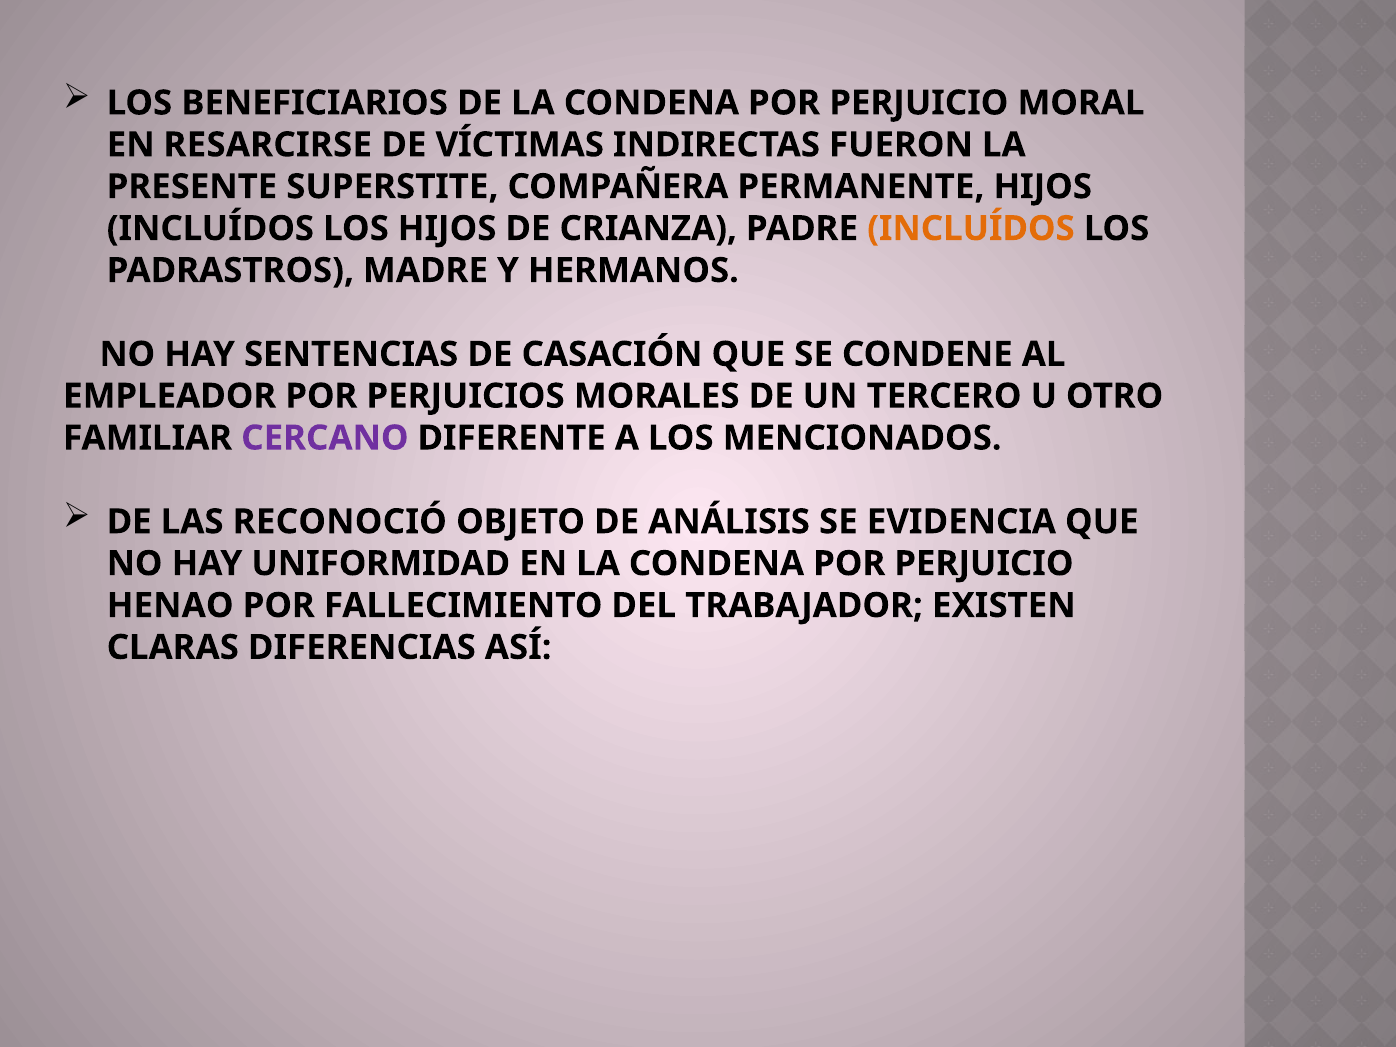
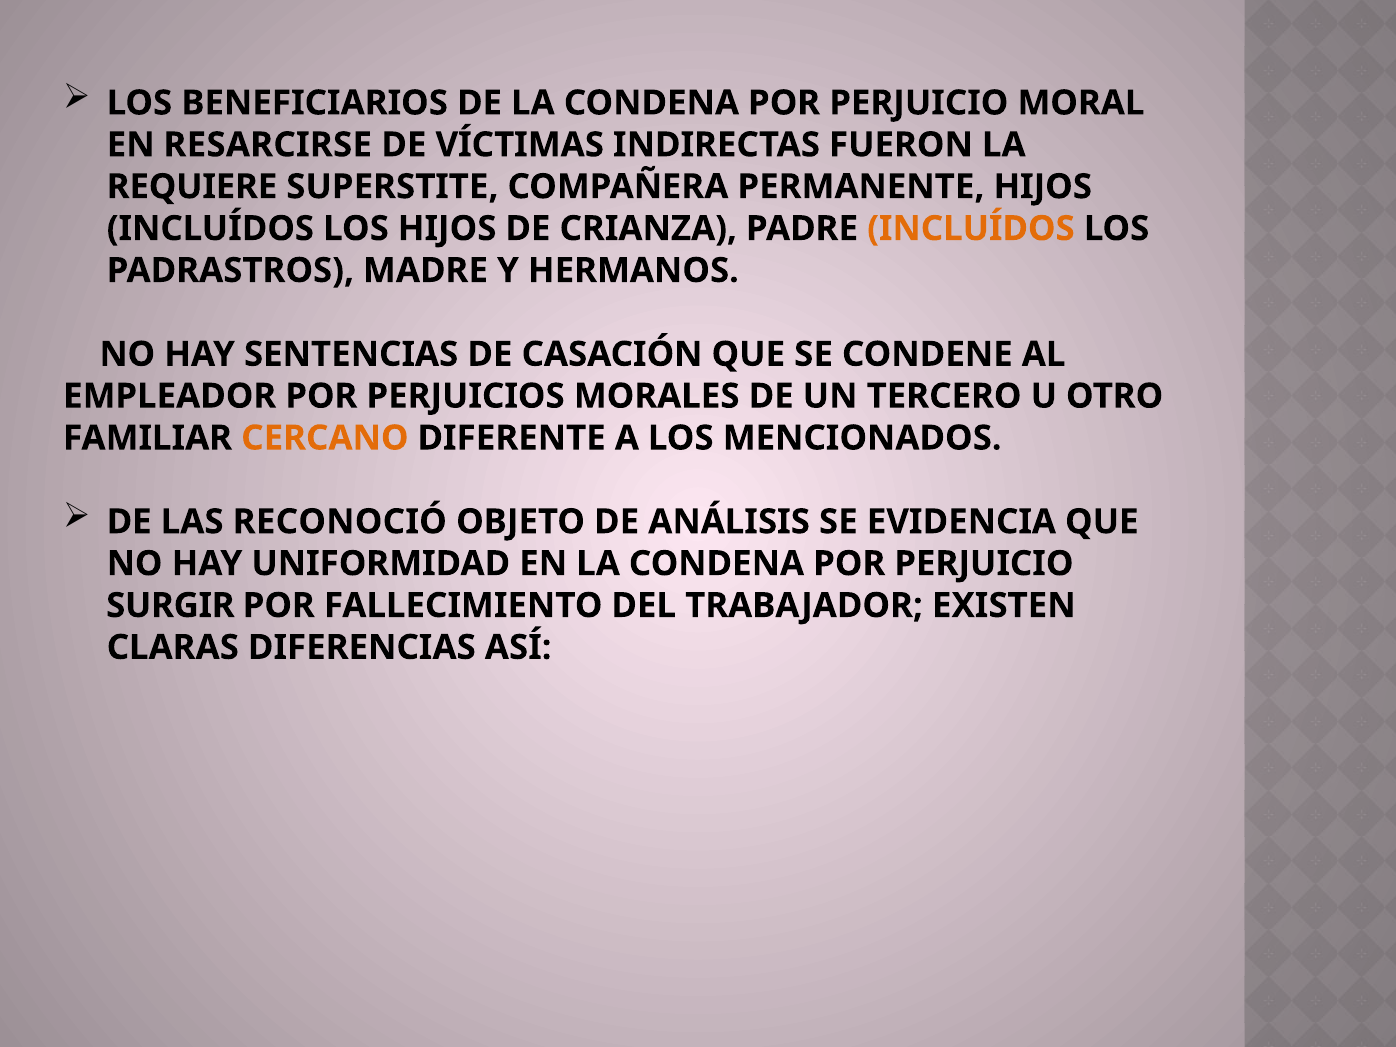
PRESENTE: PRESENTE -> REQUIERE
CERCANO colour: purple -> orange
HENAO: HENAO -> SURGIR
